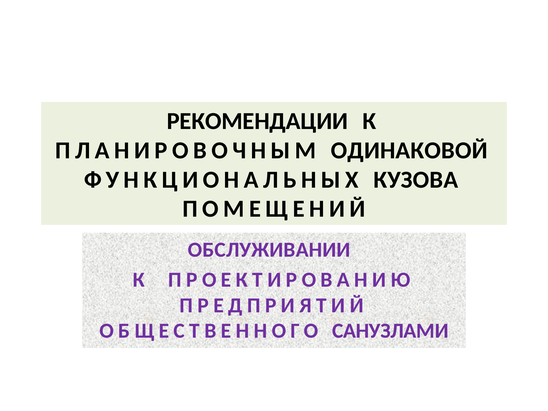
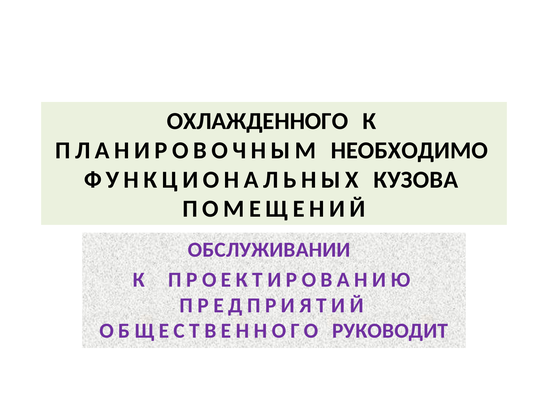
РЕКОМЕНДАЦИИ: РЕКОМЕНДАЦИИ -> ОХЛАЖДЕННОГО
ОДИНАКОВОЙ: ОДИНАКОВОЙ -> НЕОБХОДИМО
САНУЗЛАМИ: САНУЗЛАМИ -> РУКОВОДИТ
